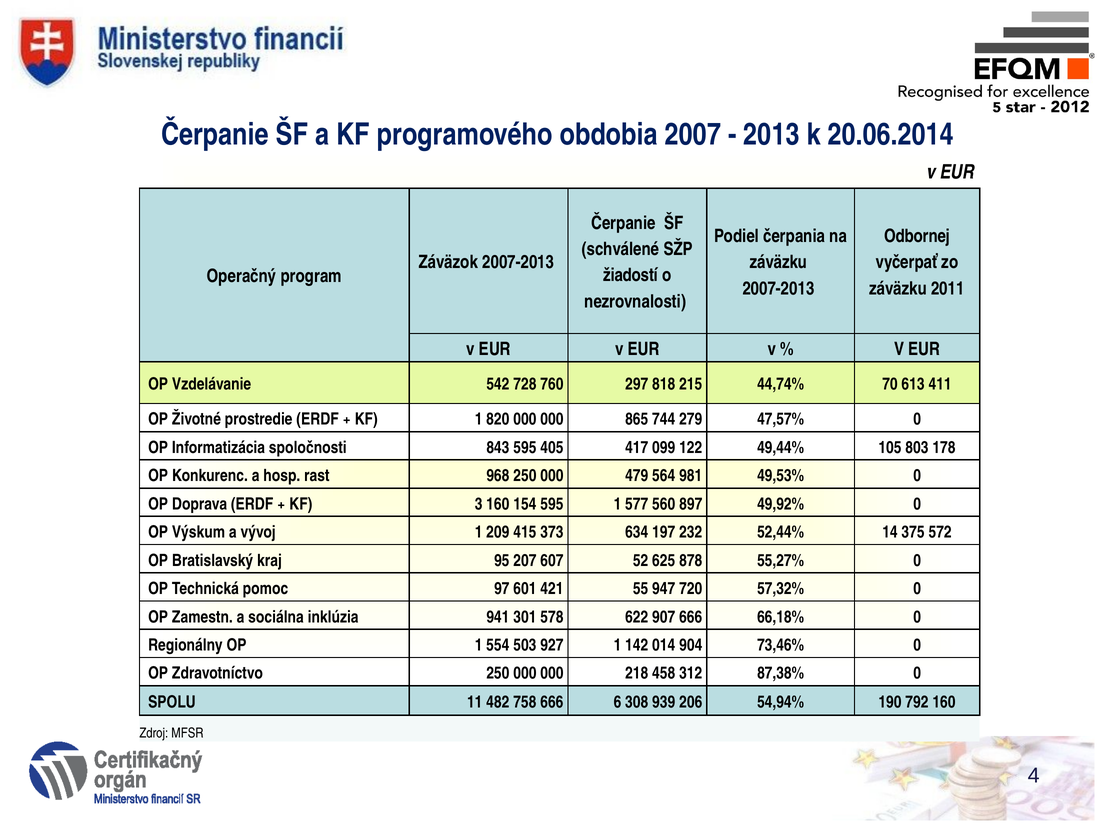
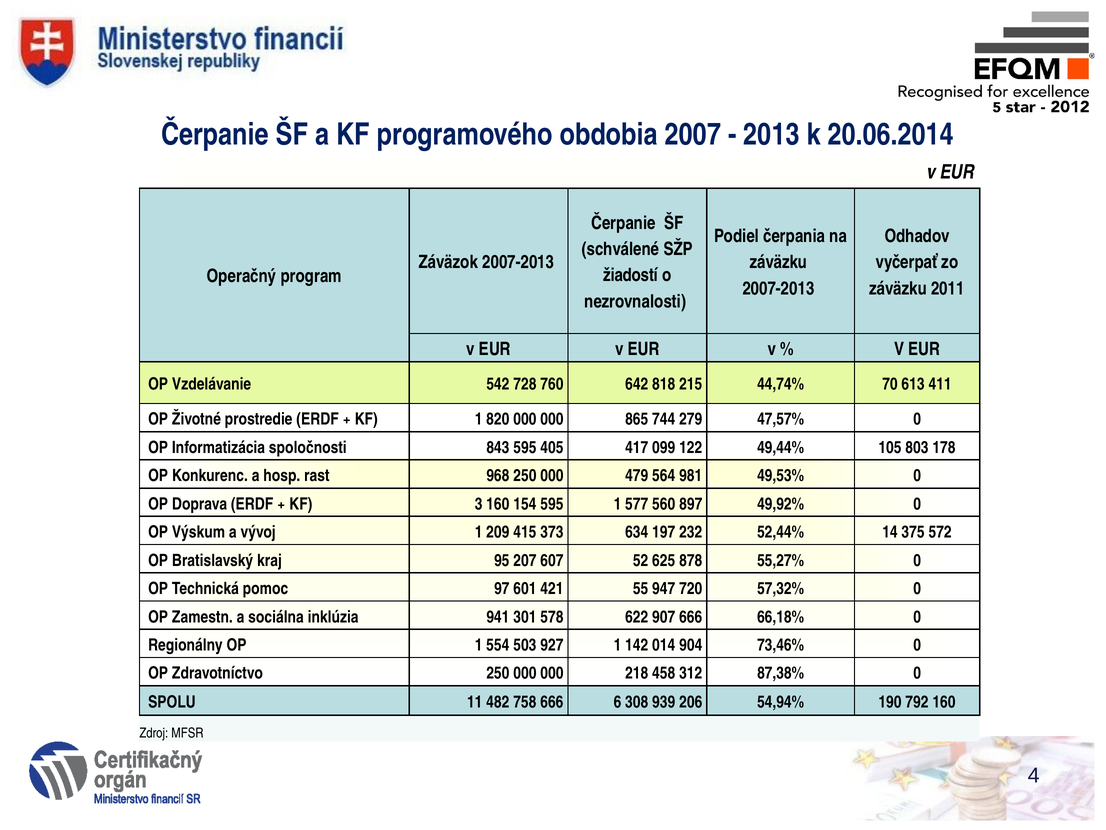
Odbornej: Odbornej -> Odhadov
297: 297 -> 642
